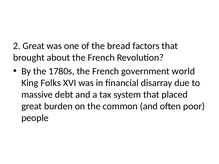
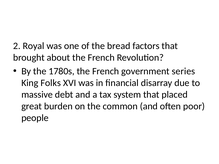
2 Great: Great -> Royal
world: world -> series
